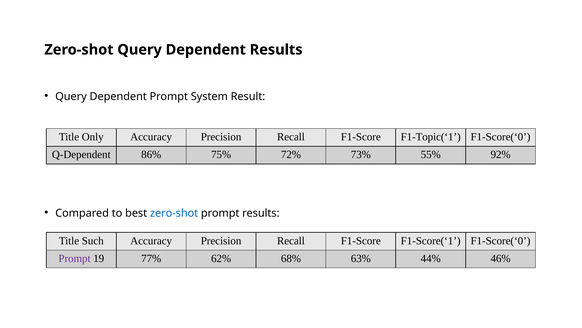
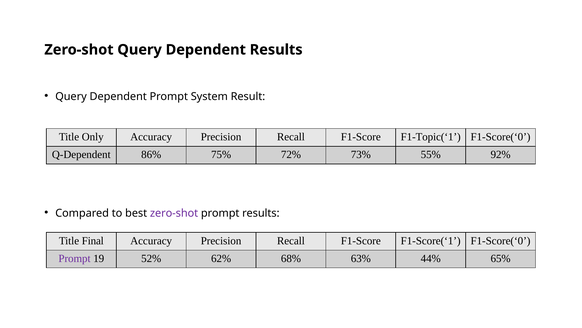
zero-shot at (174, 213) colour: blue -> purple
Such: Such -> Final
77%: 77% -> 52%
46%: 46% -> 65%
